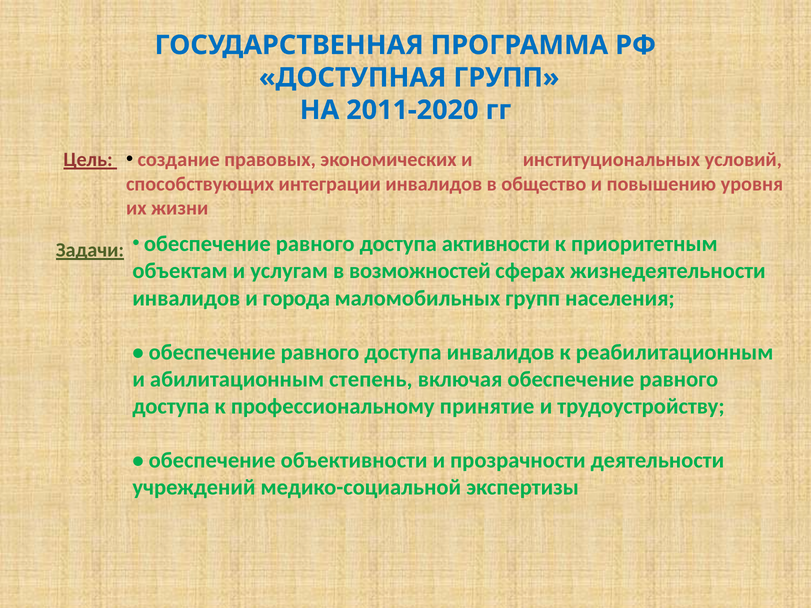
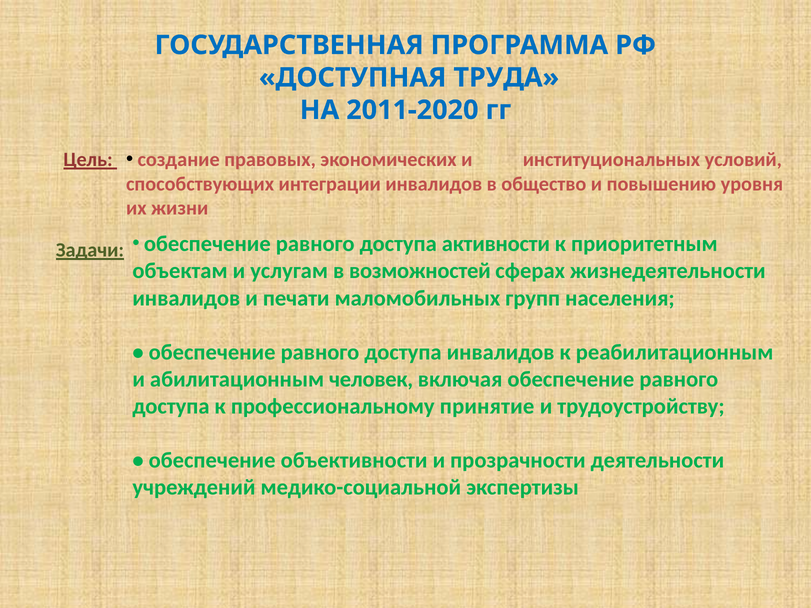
ДОСТУПНАЯ ГРУПП: ГРУПП -> ТРУДА
города: города -> печати
степень: степень -> человек
